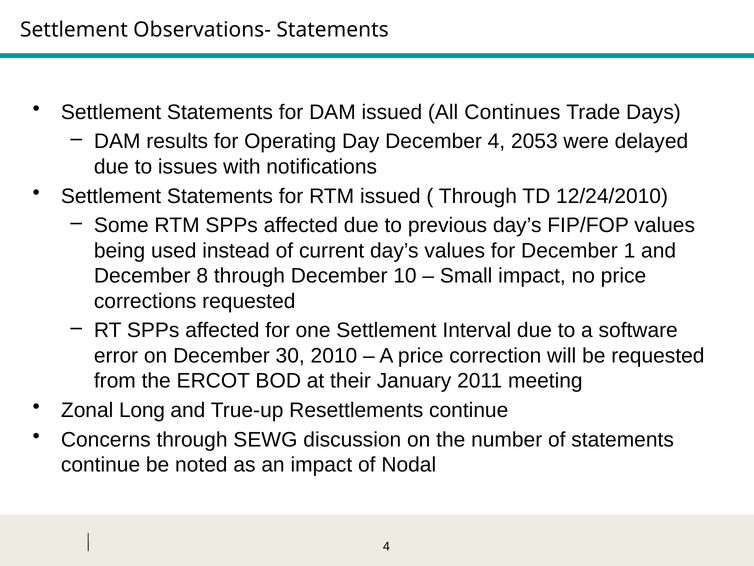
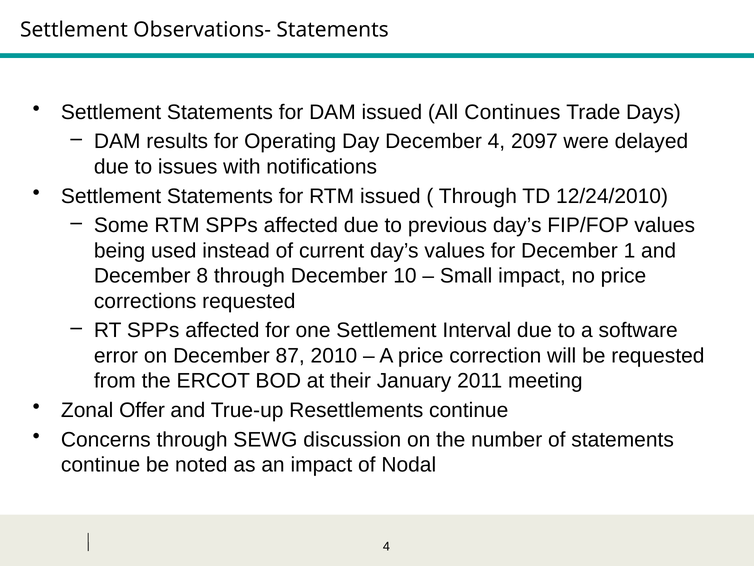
2053: 2053 -> 2097
30: 30 -> 87
Long: Long -> Offer
